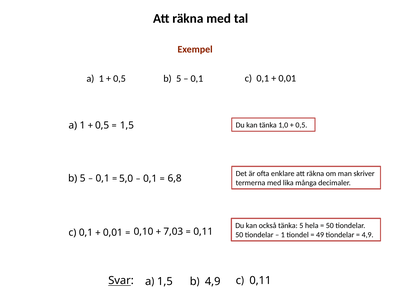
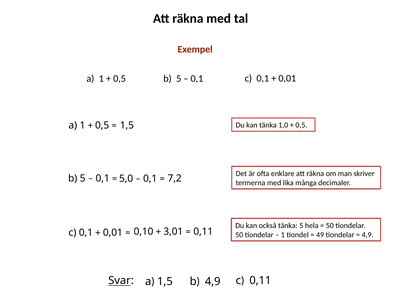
6,8: 6,8 -> 7,2
7,03: 7,03 -> 3,01
